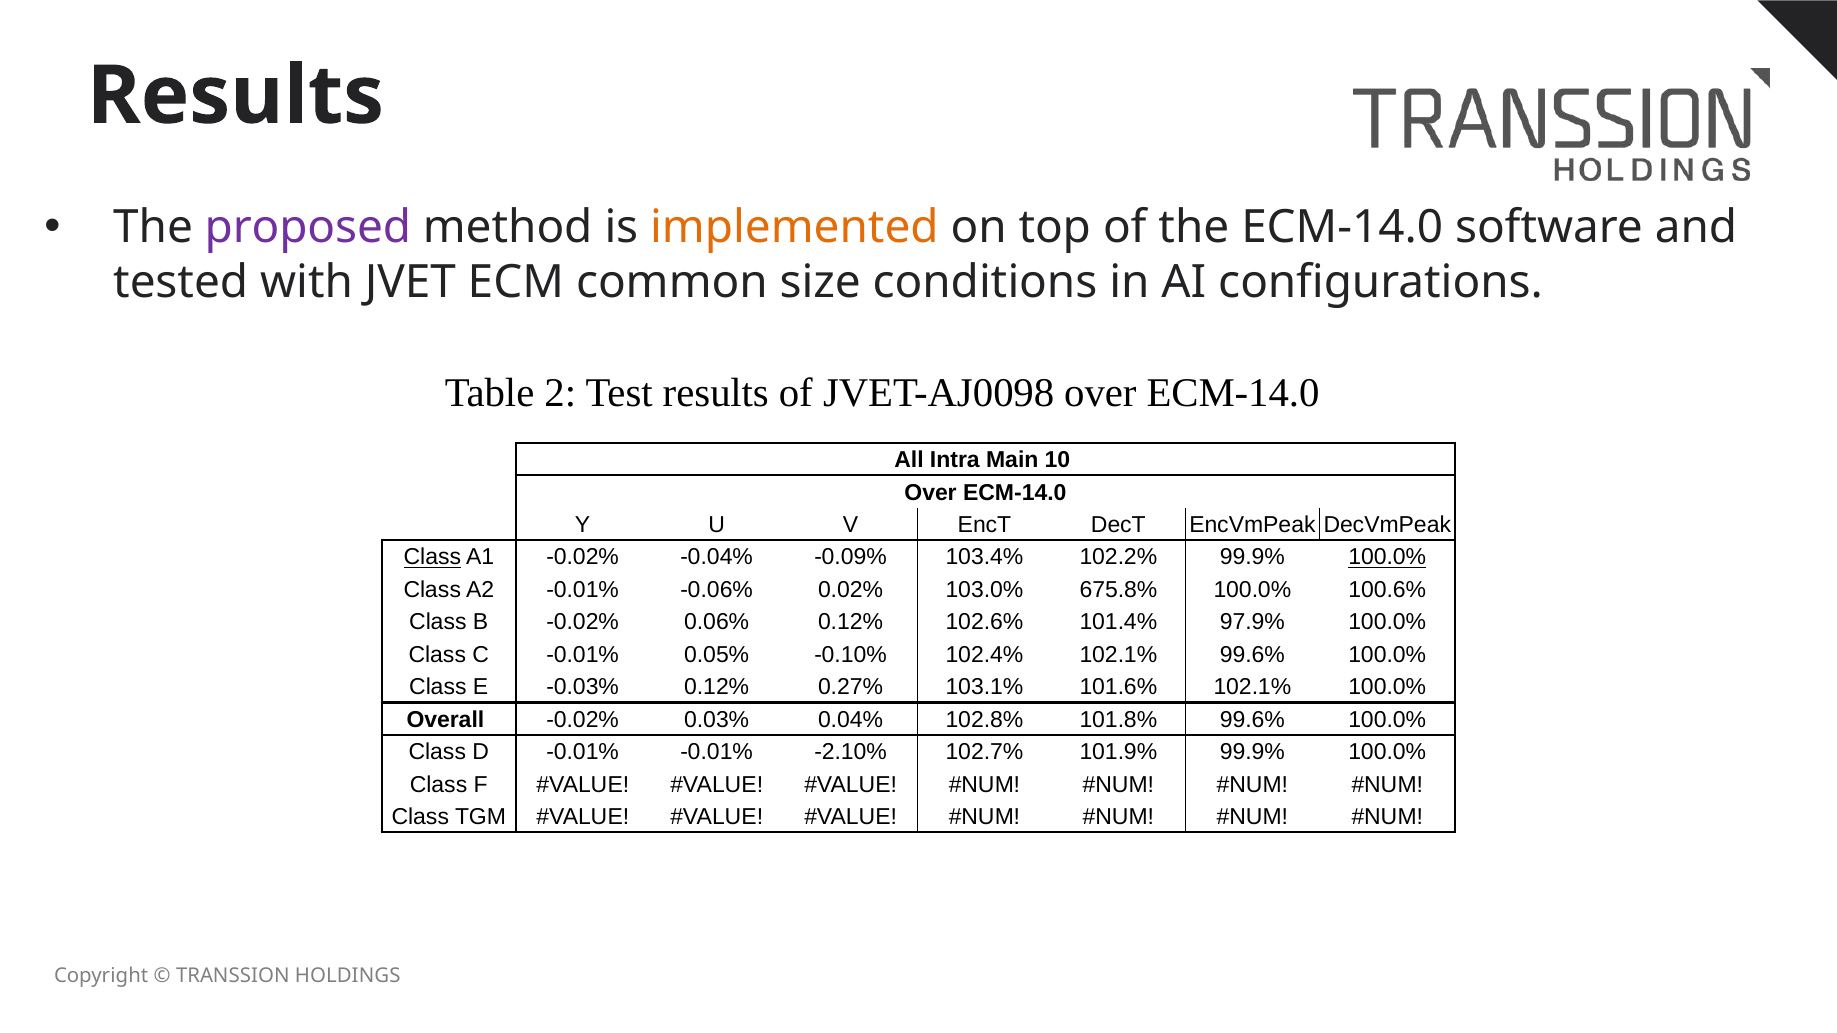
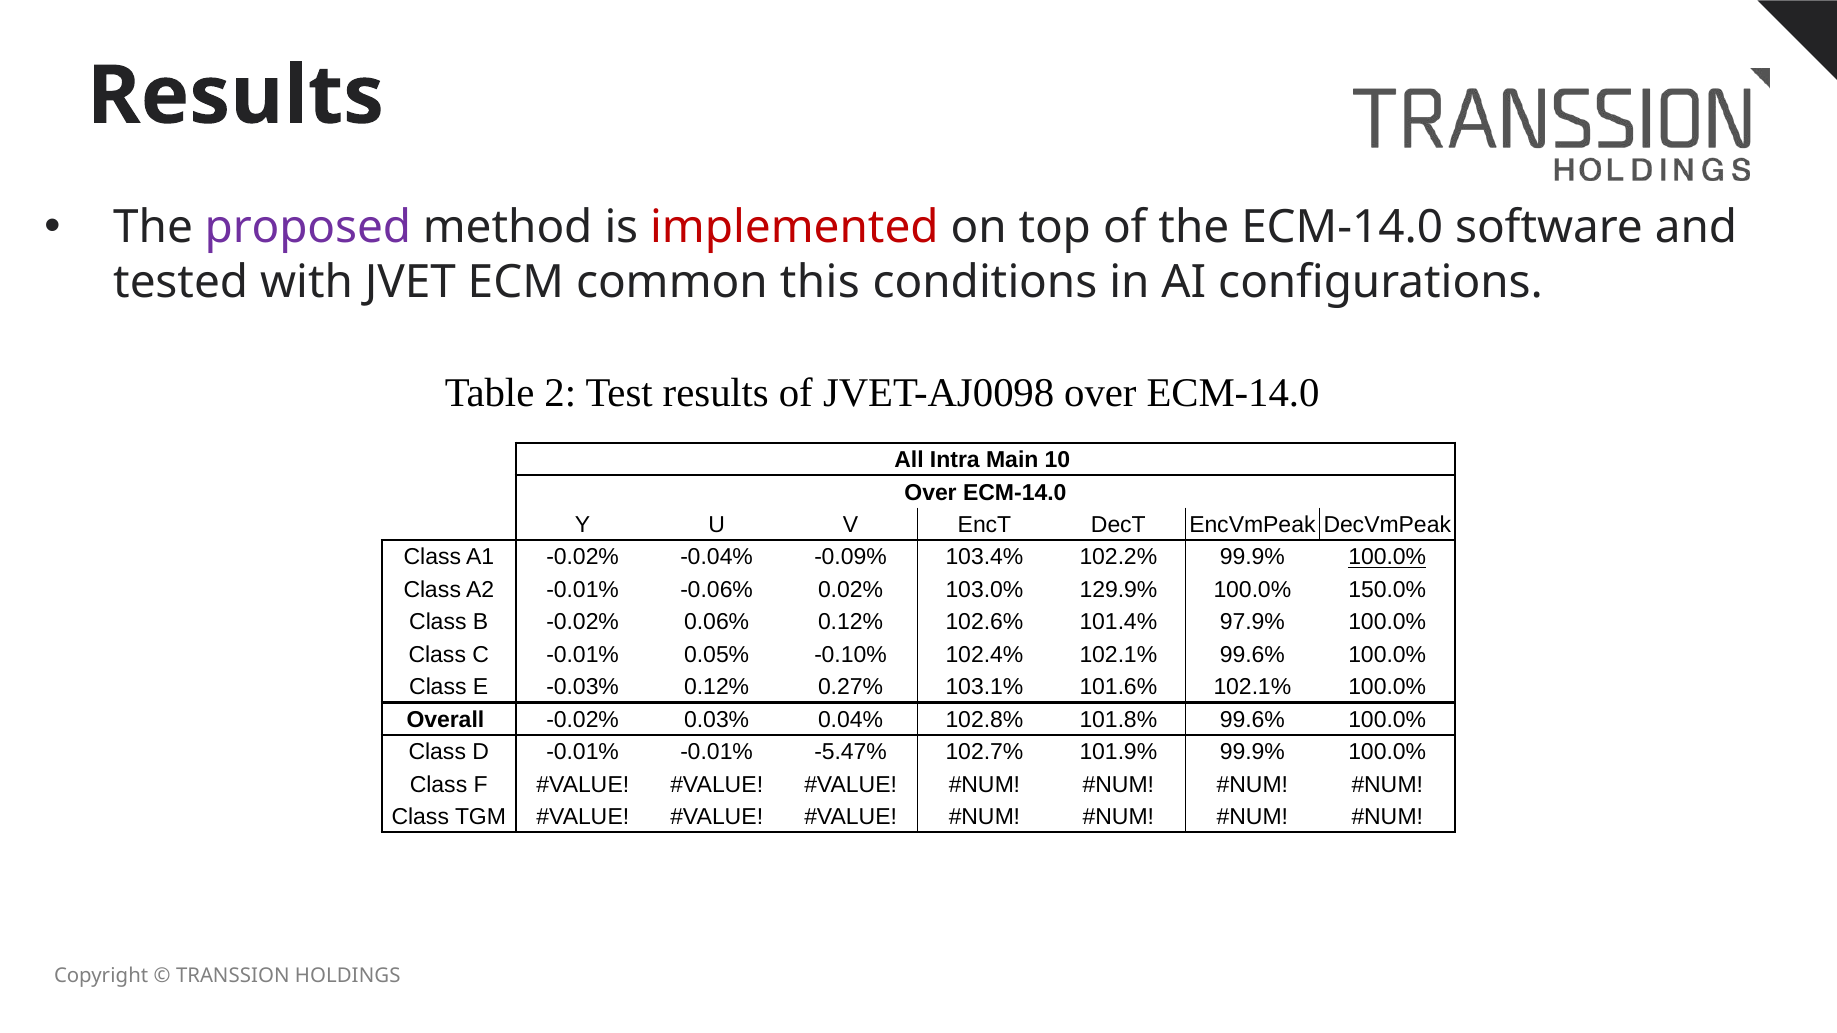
implemented colour: orange -> red
size: size -> this
Class at (432, 558) underline: present -> none
675.8%: 675.8% -> 129.9%
100.6%: 100.6% -> 150.0%
-2.10%: -2.10% -> -5.47%
